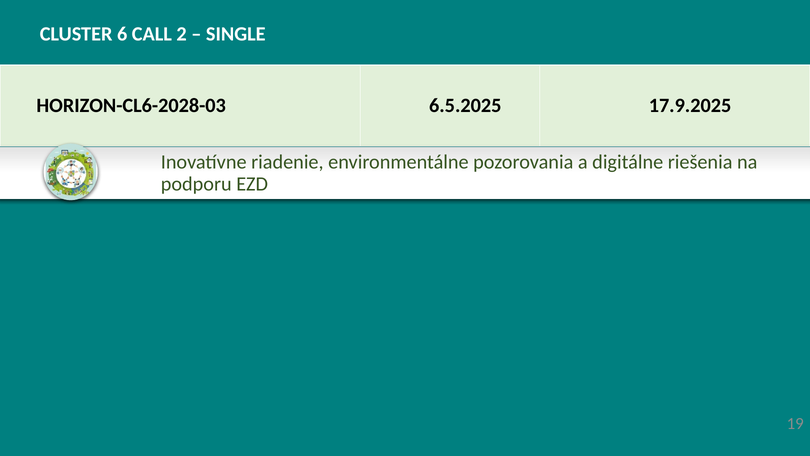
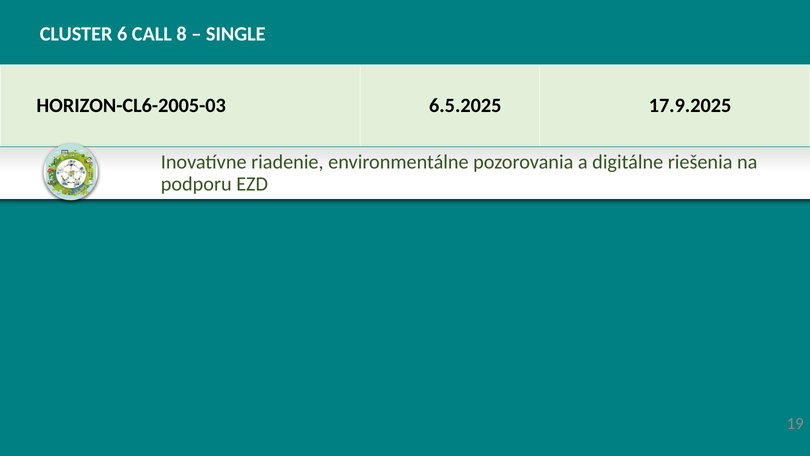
2: 2 -> 8
HORIZON-CL6-2028-03: HORIZON-CL6-2028-03 -> HORIZON-CL6-2005-03
